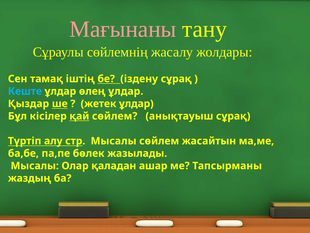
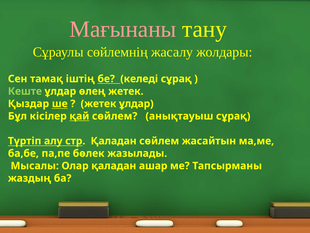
іздену: іздену -> келеді
Кеште colour: light blue -> light green
өлең ұлдар: ұлдар -> жетек
стр Мысалы: Мысалы -> Қаладан
